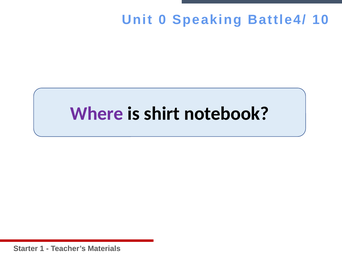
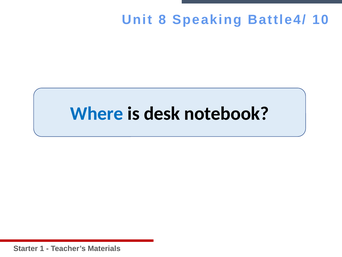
0: 0 -> 8
Where colour: purple -> blue
shirt: shirt -> desk
